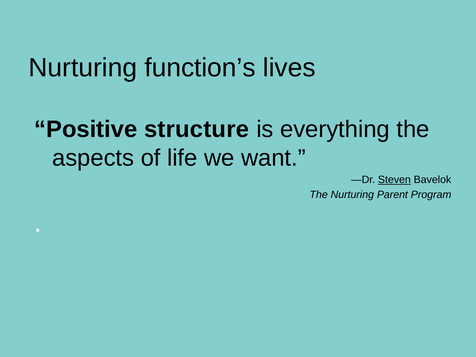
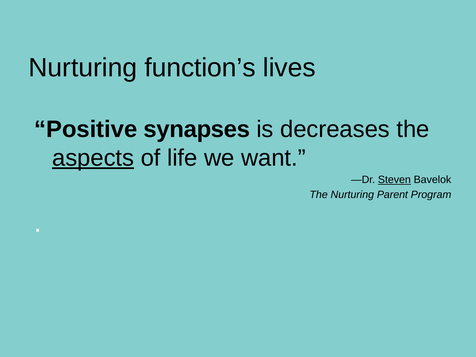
structure: structure -> synapses
everything: everything -> decreases
aspects underline: none -> present
